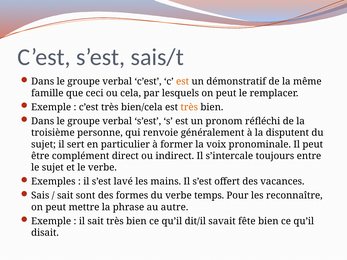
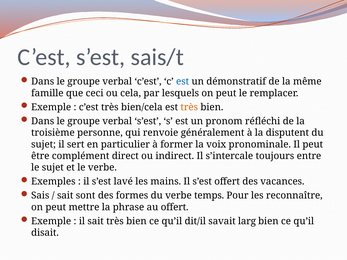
est at (183, 82) colour: orange -> blue
au autre: autre -> offert
fête: fête -> larg
